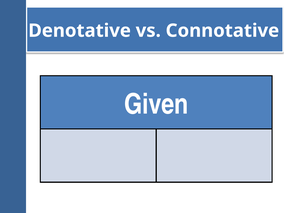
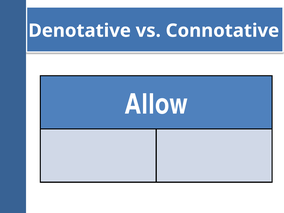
Given: Given -> Allow
